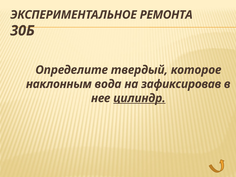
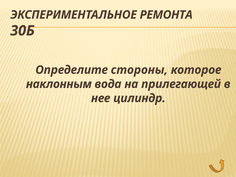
твердый: твердый -> стороны
зафиксировав: зафиксировав -> прилегающей
цилиндр underline: present -> none
